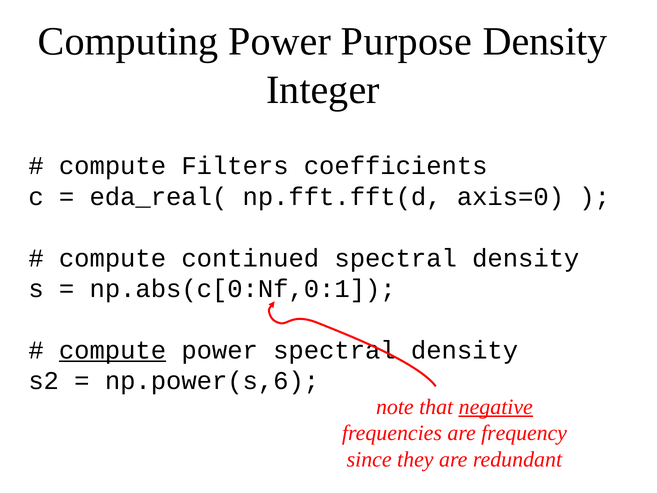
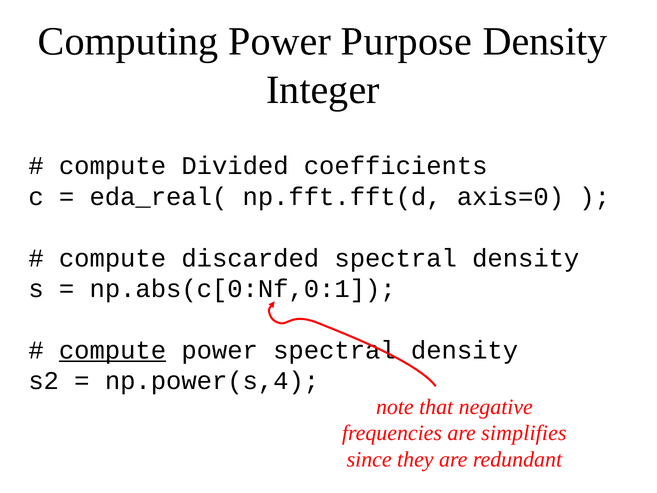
Filters: Filters -> Divided
continued: continued -> discarded
np.power(s,6: np.power(s,6 -> np.power(s,4
negative underline: present -> none
frequency: frequency -> simplifies
